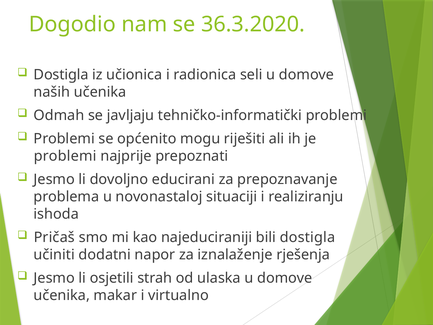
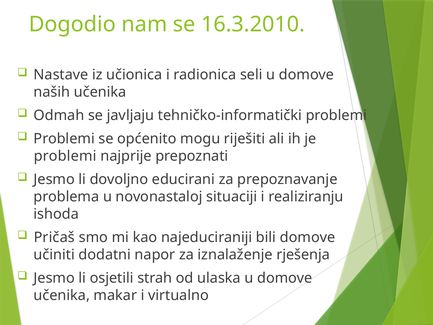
36.3.2020: 36.3.2020 -> 16.3.2010
Dostigla at (61, 75): Dostigla -> Nastave
bili dostigla: dostigla -> domove
